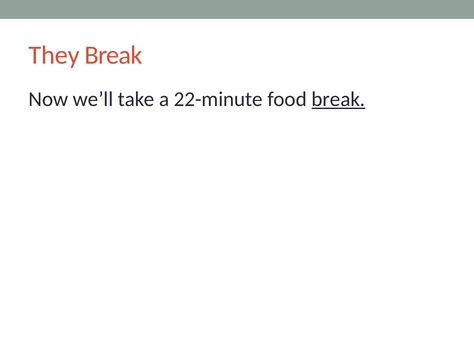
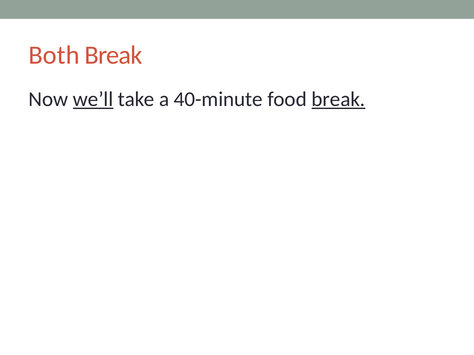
They: They -> Both
we’ll underline: none -> present
22-minute: 22-minute -> 40-minute
